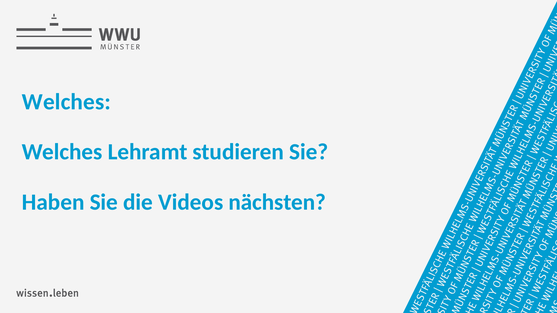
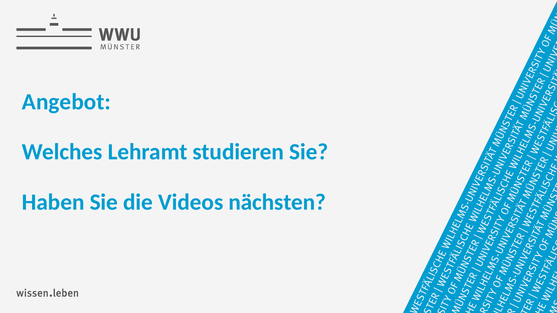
Welches at (66, 102): Welches -> Angebot
